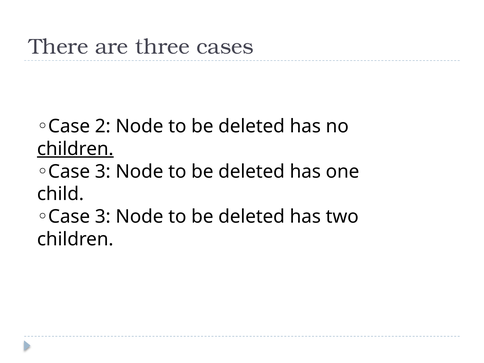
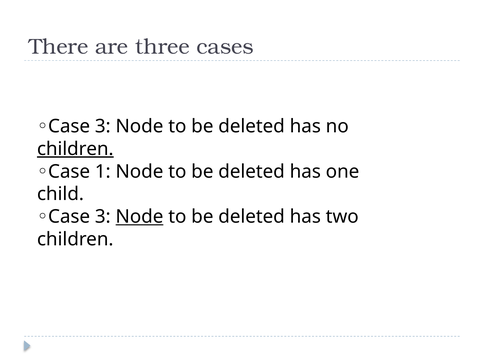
2 at (103, 126): 2 -> 3
3 at (103, 172): 3 -> 1
Node at (139, 217) underline: none -> present
